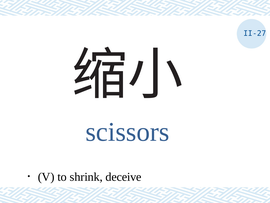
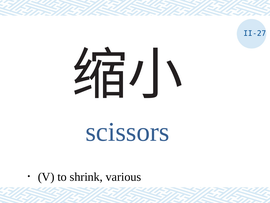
deceive: deceive -> various
